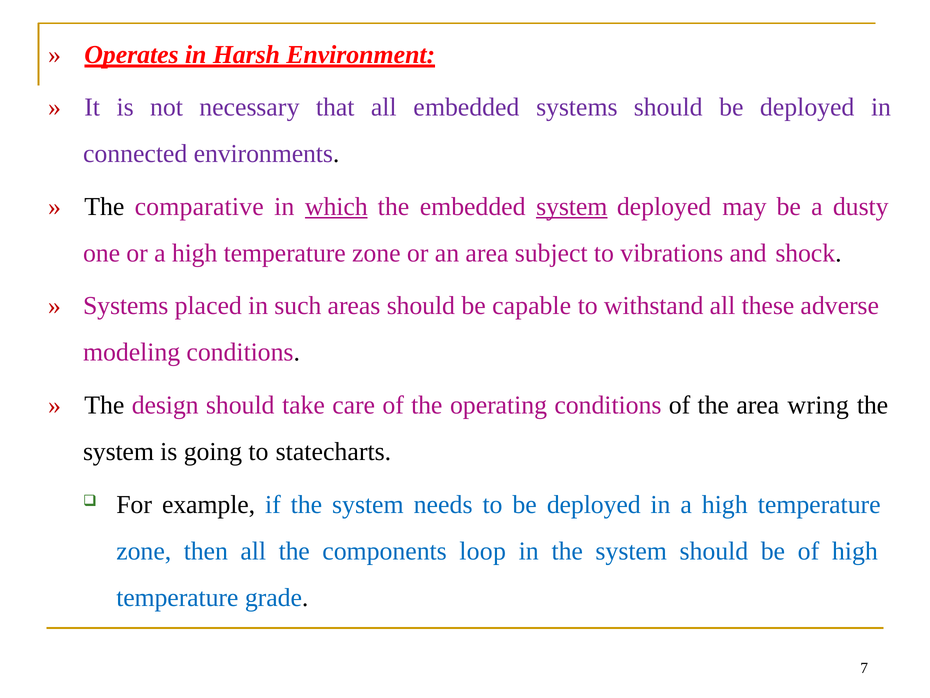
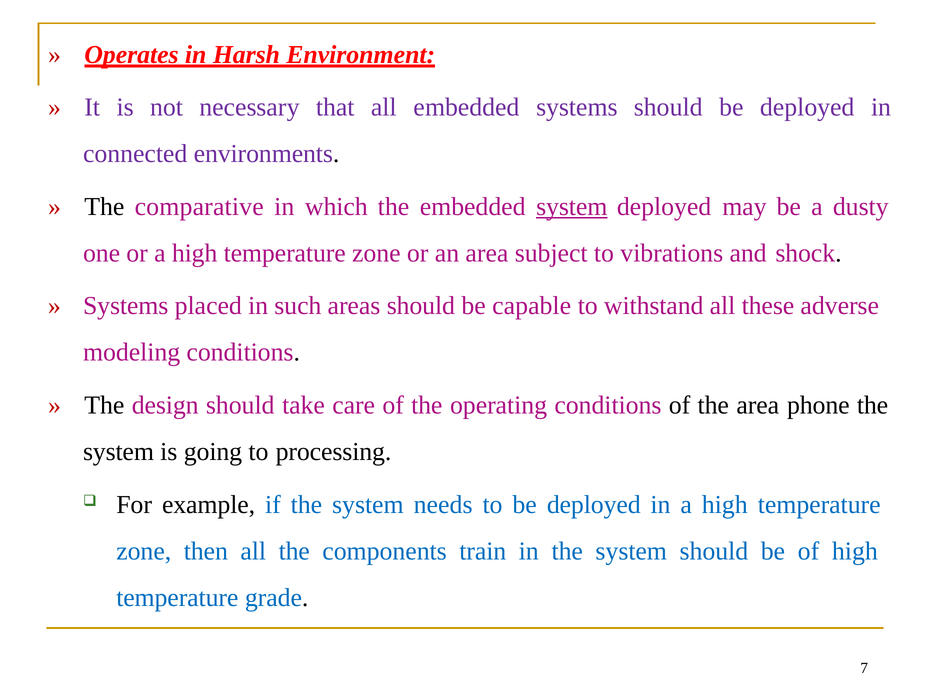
which underline: present -> none
wring: wring -> phone
statecharts: statecharts -> processing
loop: loop -> train
